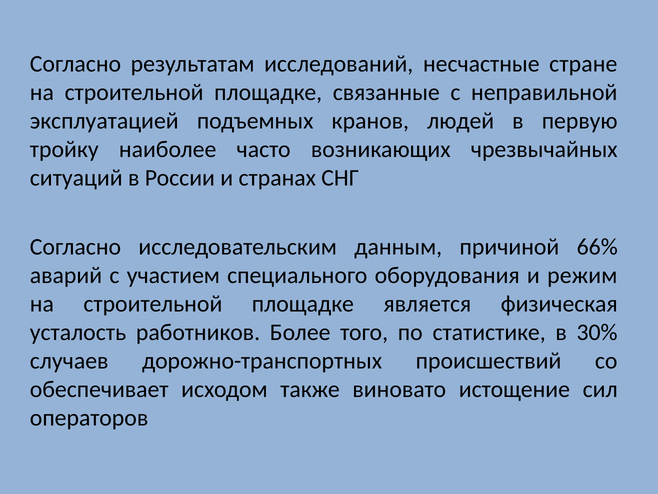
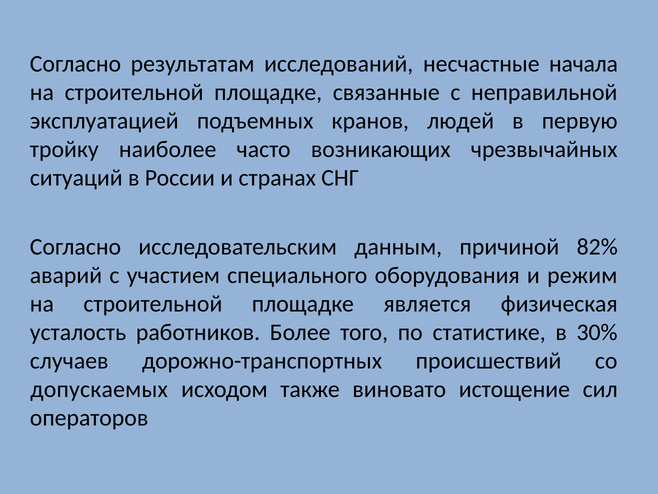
стране: стране -> начала
66%: 66% -> 82%
обеспечивает: обеспечивает -> допускаемых
